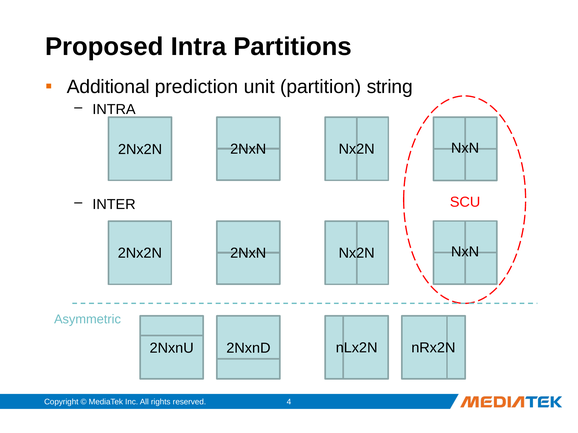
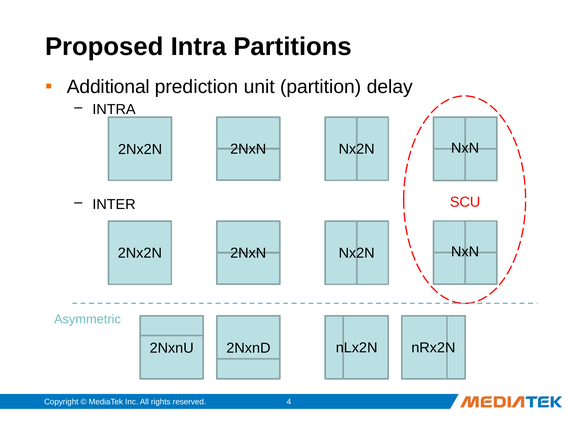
string: string -> delay
